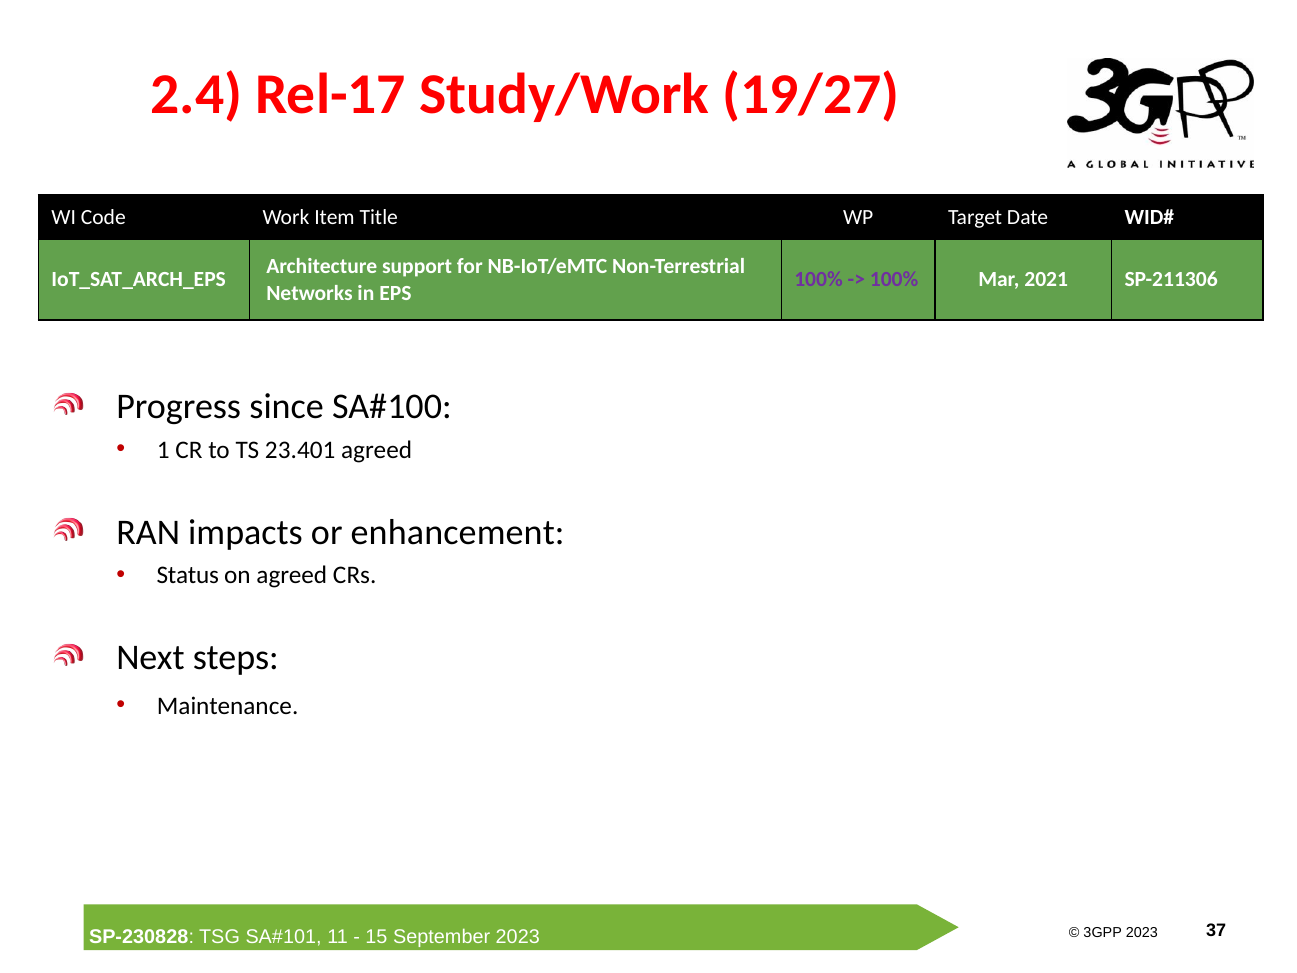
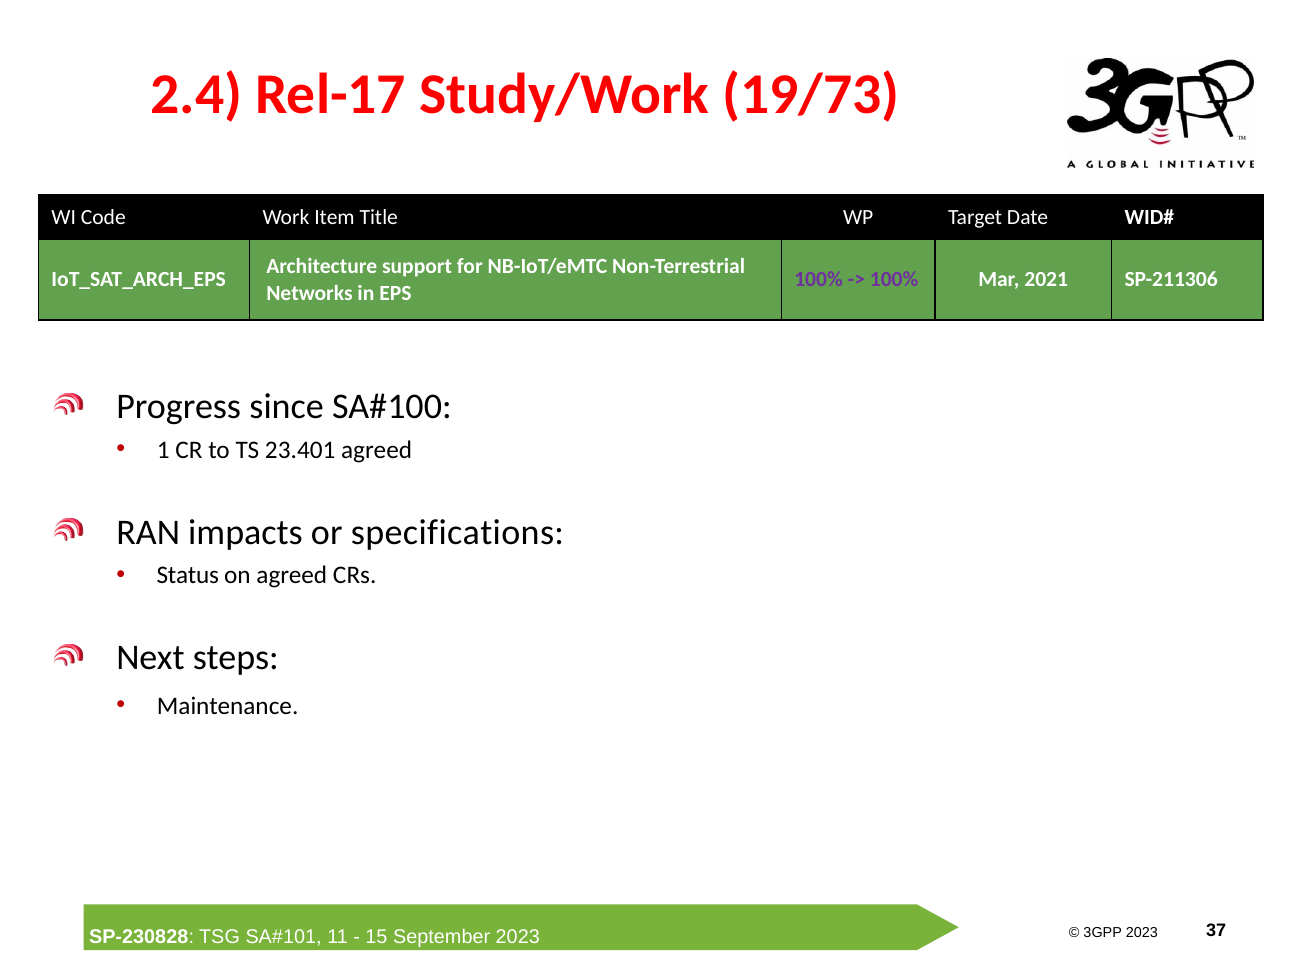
19/27: 19/27 -> 19/73
enhancement: enhancement -> specifications
